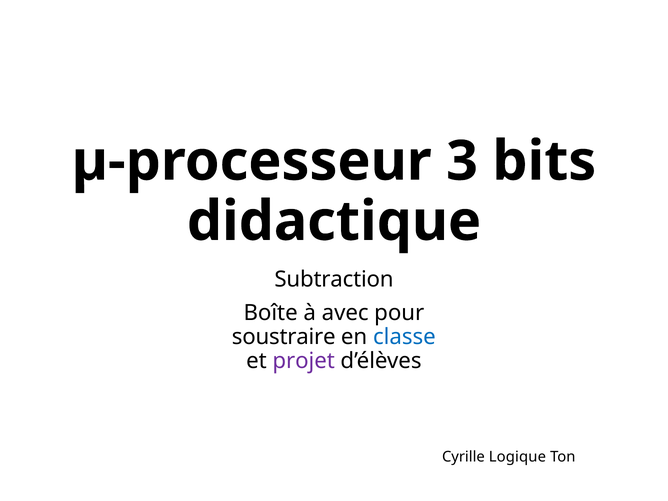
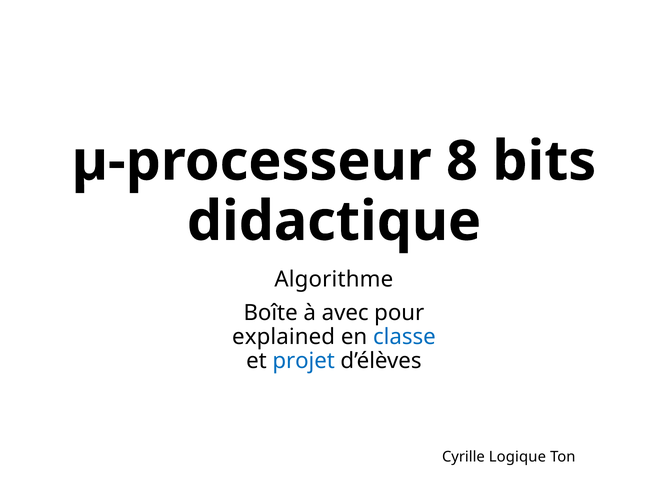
3: 3 -> 8
Subtraction: Subtraction -> Algorithme
soustraire: soustraire -> explained
projet colour: purple -> blue
